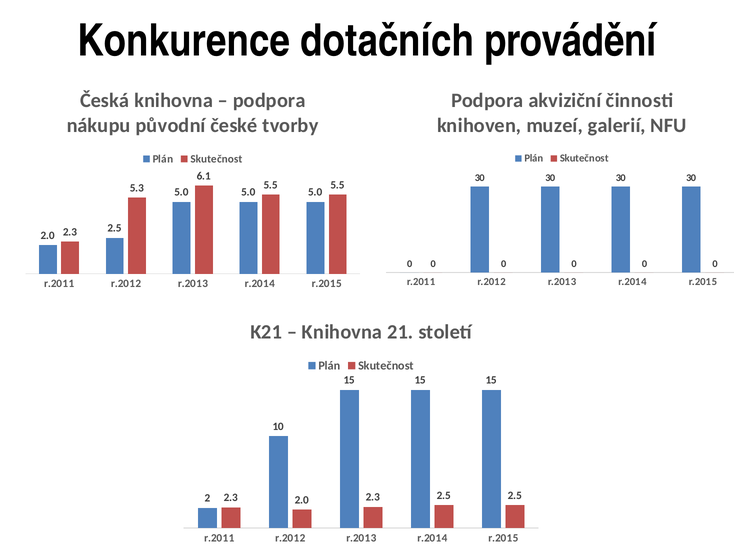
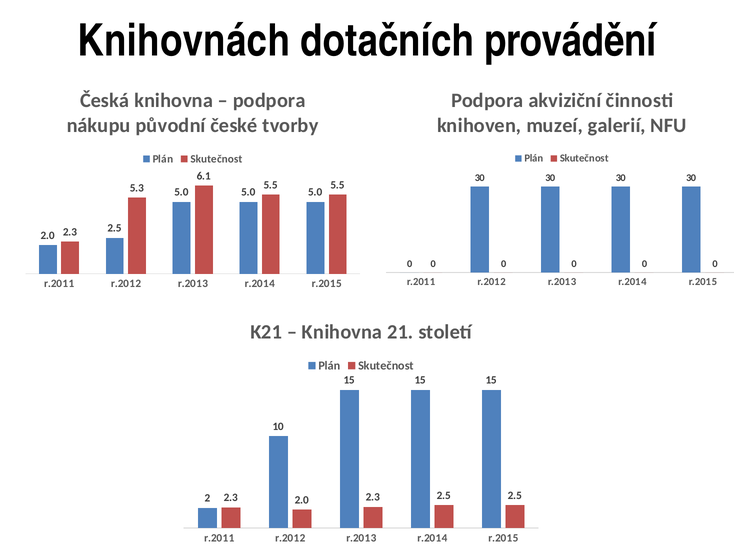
Konkurence: Konkurence -> Knihovnách
